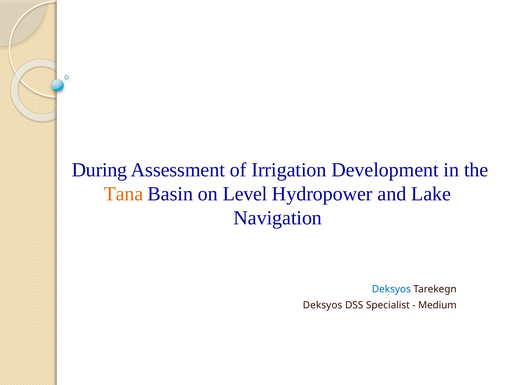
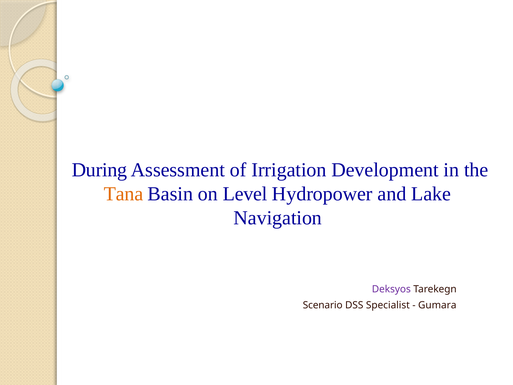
Deksyos at (391, 289) colour: blue -> purple
Deksyos at (323, 305): Deksyos -> Scenario
Medium: Medium -> Gumara
